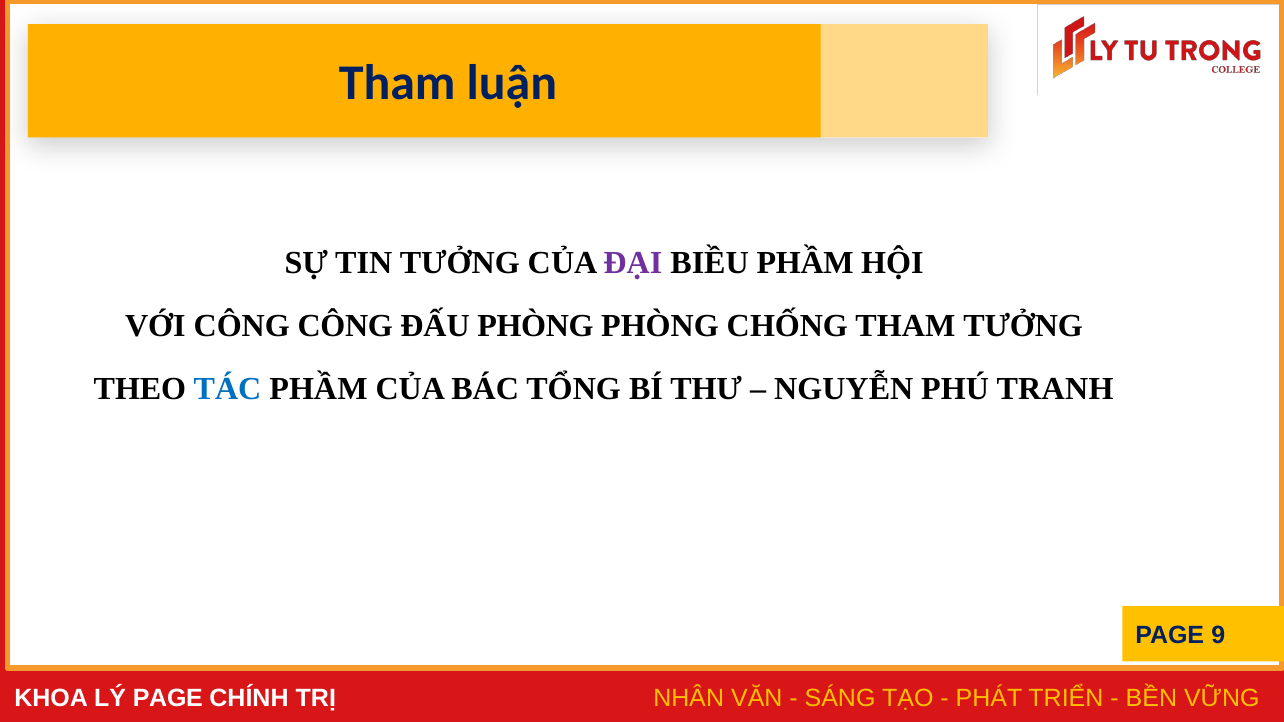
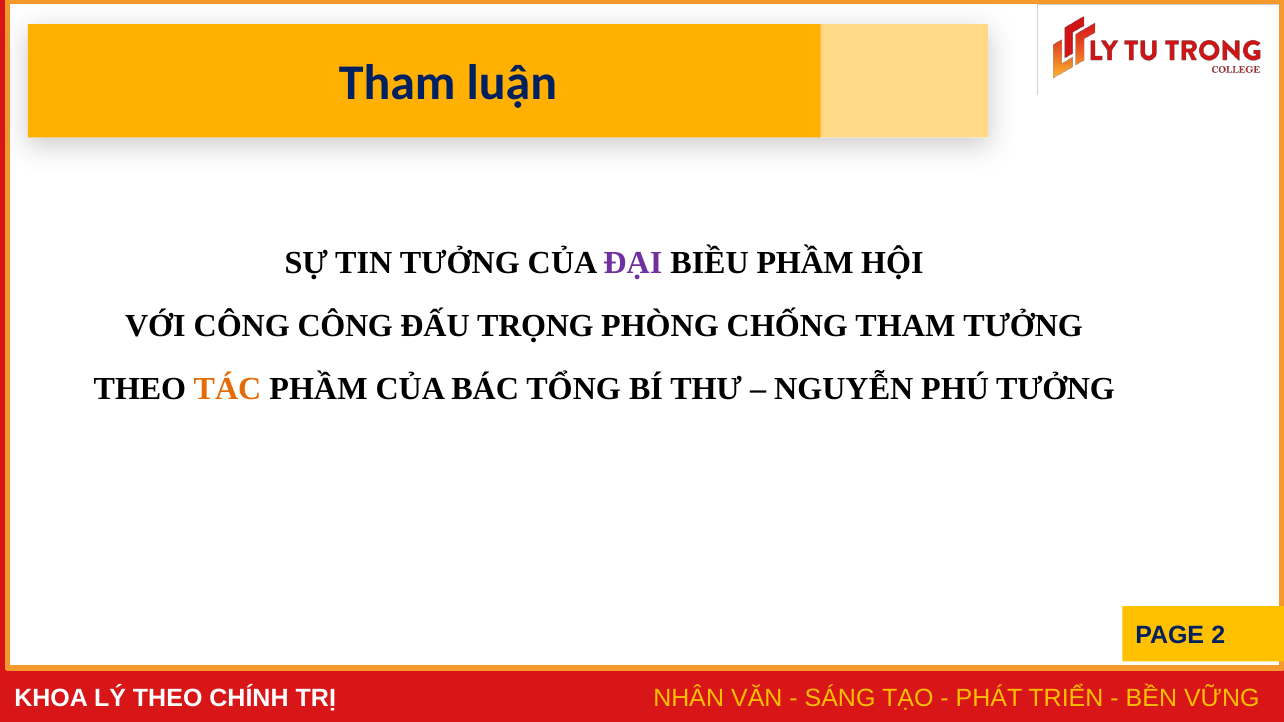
ĐẤU PHÒNG: PHÒNG -> TRỌNG
TÁC colour: blue -> orange
PHÚ TRANH: TRANH -> TƯỞNG
9: 9 -> 2
PAGE at (168, 699): PAGE -> THEO
